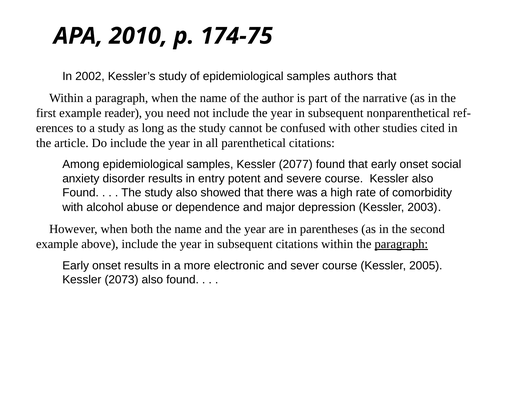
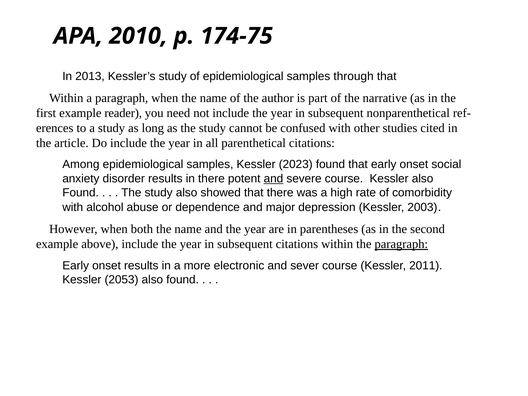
2002: 2002 -> 2013
authors: authors -> through
2077: 2077 -> 2023
in entry: entry -> there
and at (273, 178) underline: none -> present
2005: 2005 -> 2011
2073: 2073 -> 2053
